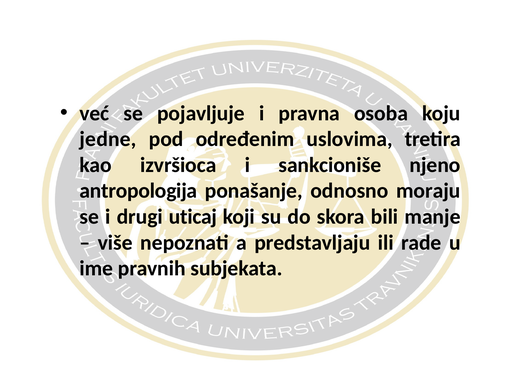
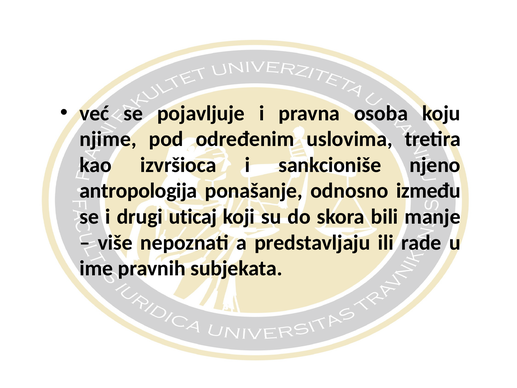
jedne: jedne -> njime
moraju: moraju -> između
